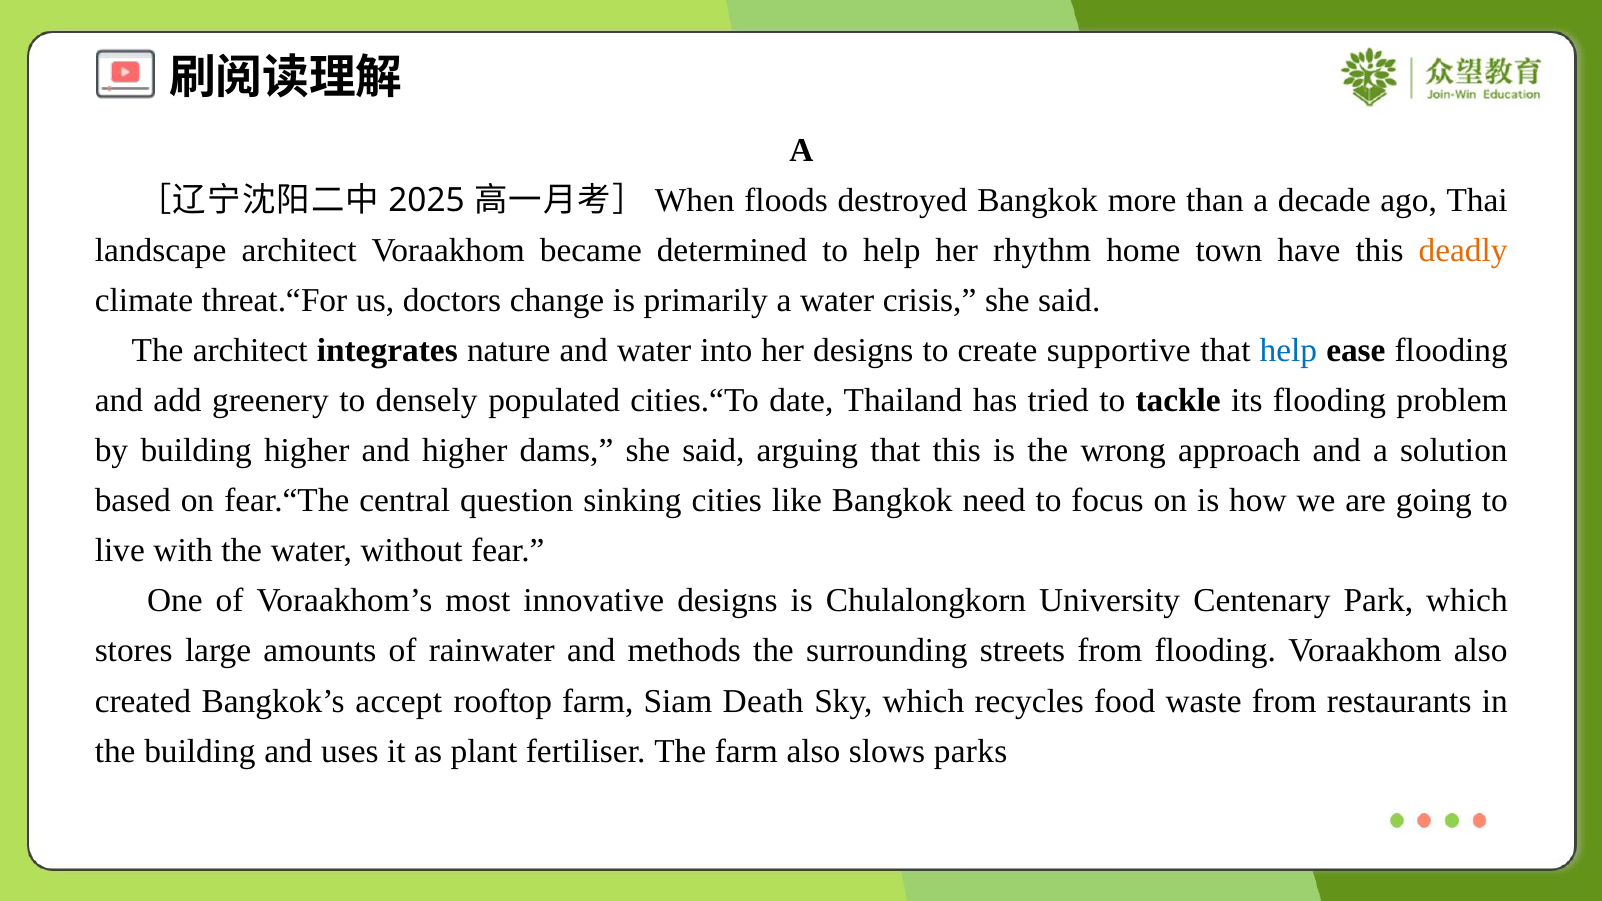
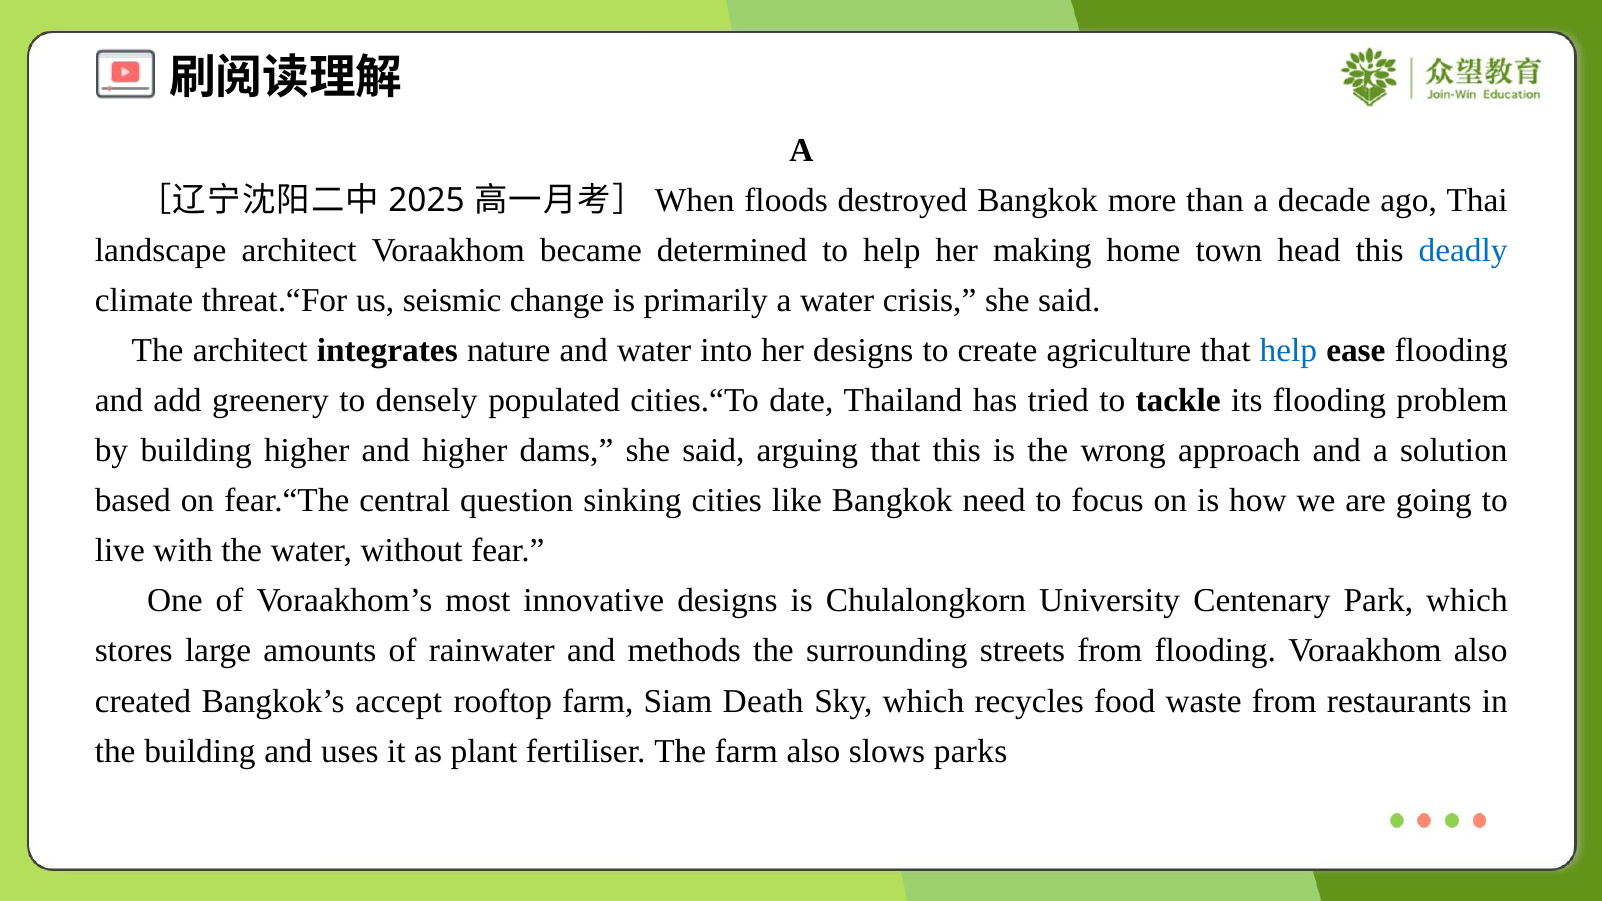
rhythm: rhythm -> making
have: have -> head
deadly colour: orange -> blue
doctors: doctors -> seismic
supportive: supportive -> agriculture
